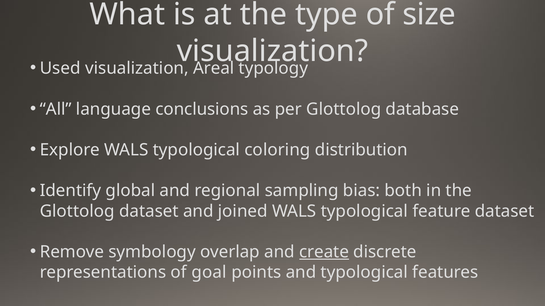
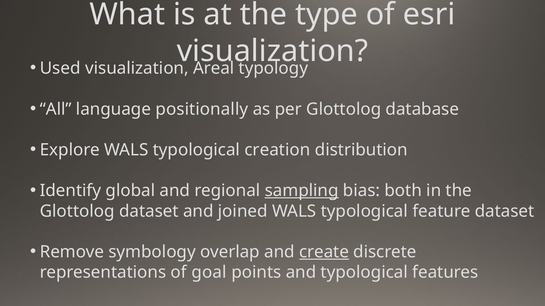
size: size -> esri
conclusions: conclusions -> positionally
coloring: coloring -> creation
sampling underline: none -> present
